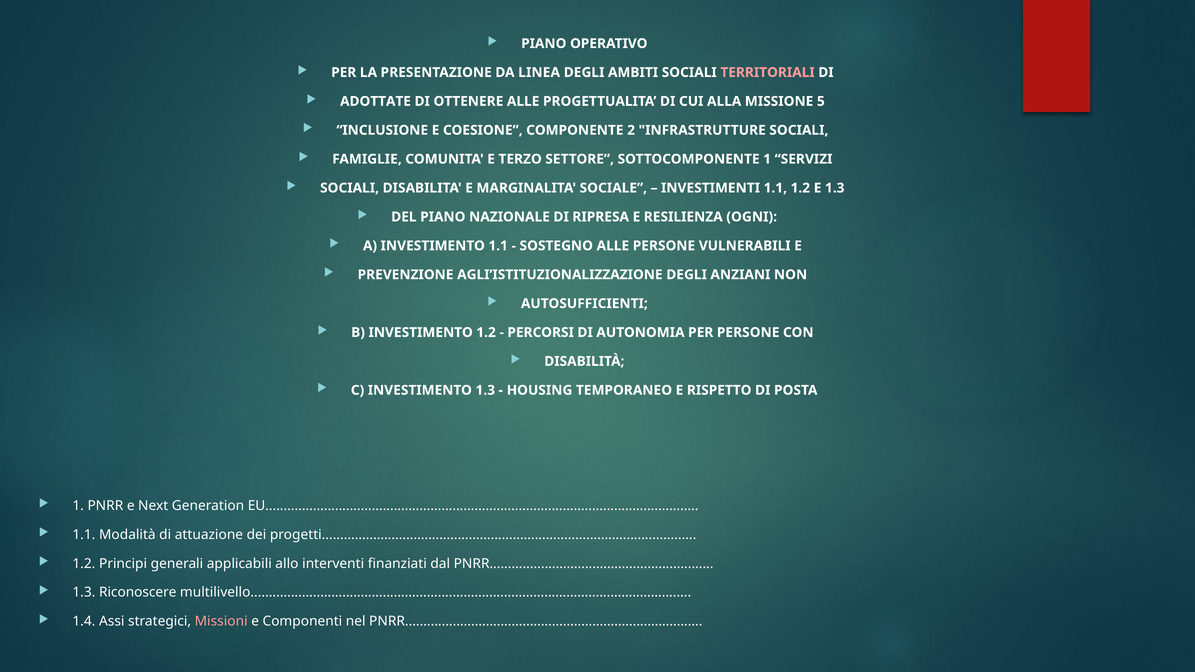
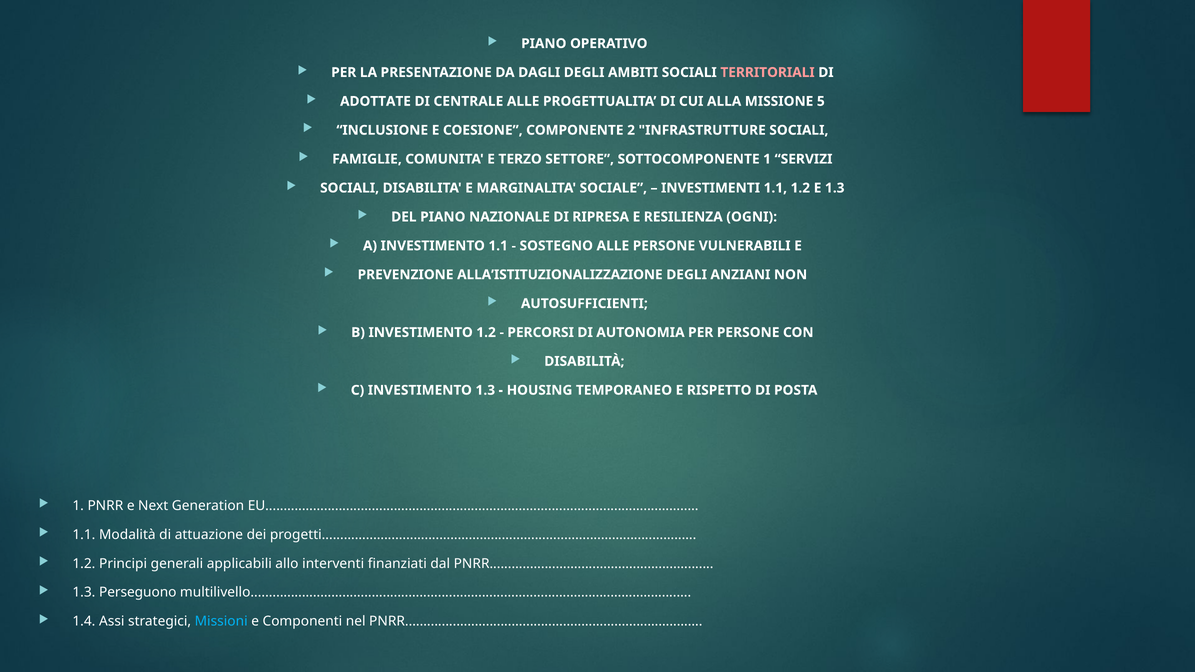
LINEA: LINEA -> DAGLI
OTTENERE: OTTENERE -> CENTRALE
AGLI’ISTITUZIONALIZZAZIONE: AGLI’ISTITUZIONALIZZAZIONE -> ALLA’ISTITUZIONALIZZAZIONE
Riconoscere: Riconoscere -> Perseguono
Missioni colour: pink -> light blue
